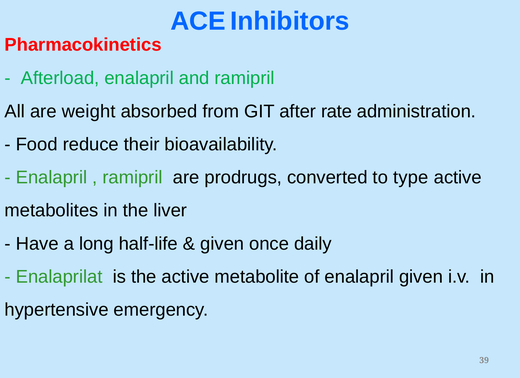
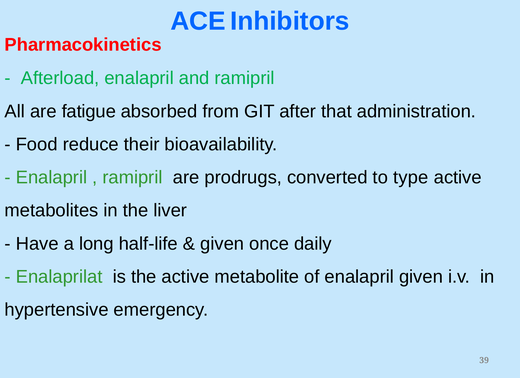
weight: weight -> fatigue
rate: rate -> that
